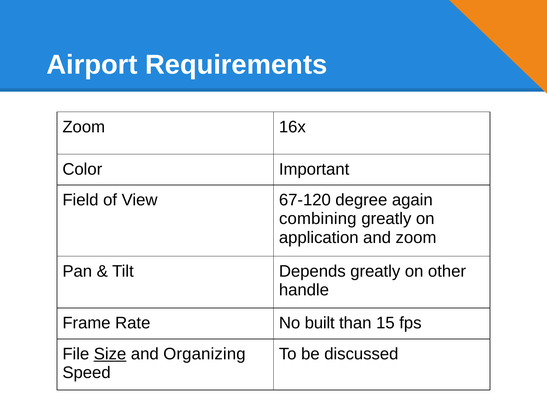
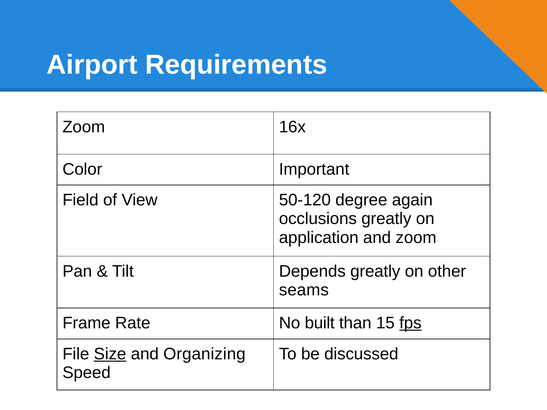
67-120: 67-120 -> 50-120
combining: combining -> occlusions
handle: handle -> seams
fps underline: none -> present
